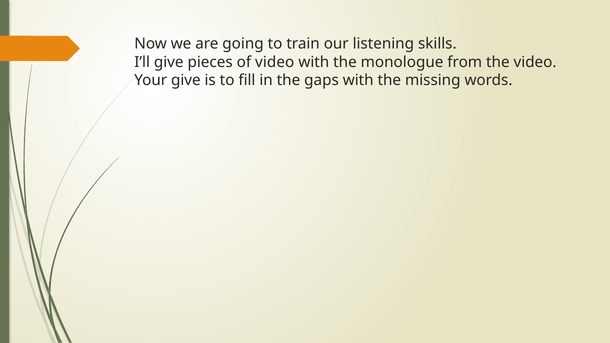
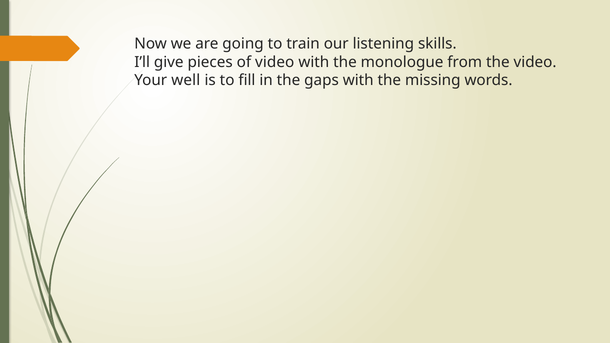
Your give: give -> well
